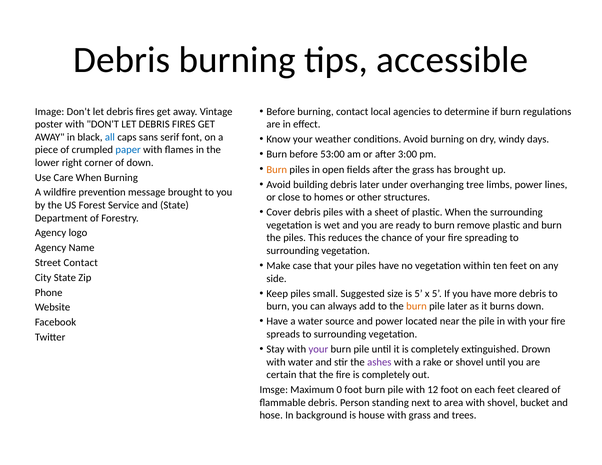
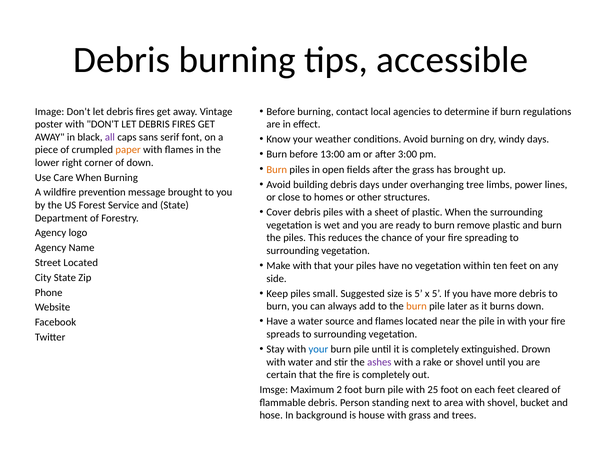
all colour: blue -> purple
paper colour: blue -> orange
53:00: 53:00 -> 13:00
debris later: later -> days
Street Contact: Contact -> Located
Make case: case -> with
and power: power -> flames
your at (318, 349) colour: purple -> blue
0: 0 -> 2
12: 12 -> 25
